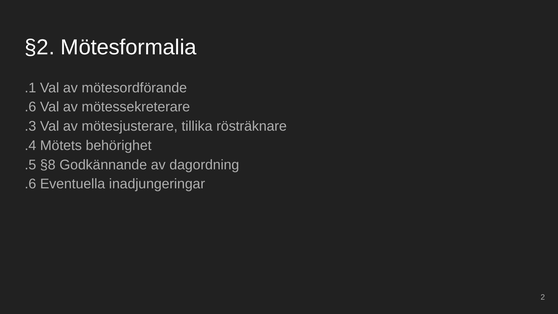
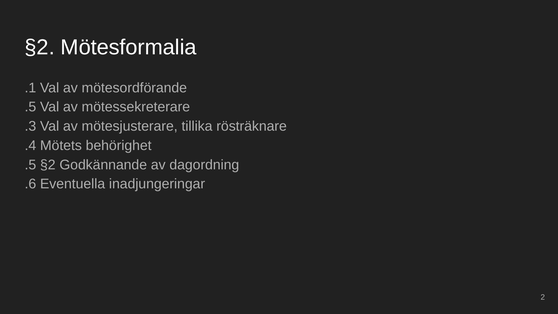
.6 at (30, 107): .6 -> .5
.5 §8: §8 -> §2
